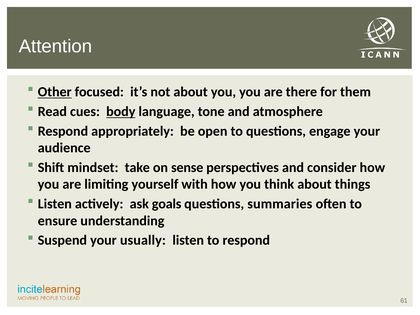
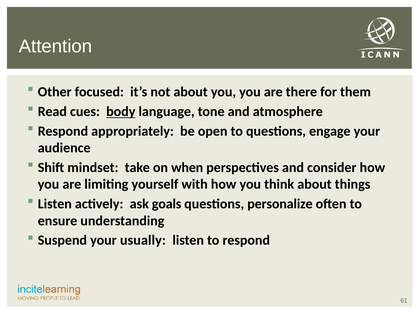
Other underline: present -> none
sense: sense -> when
summaries: summaries -> personalize
